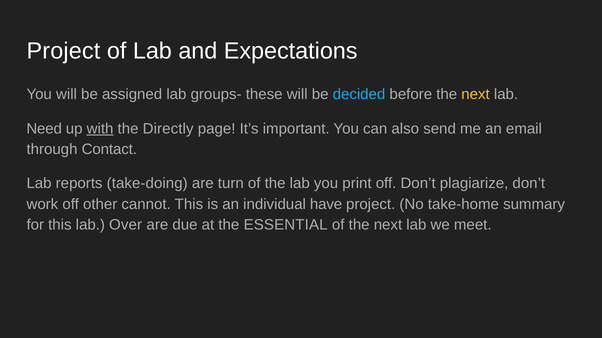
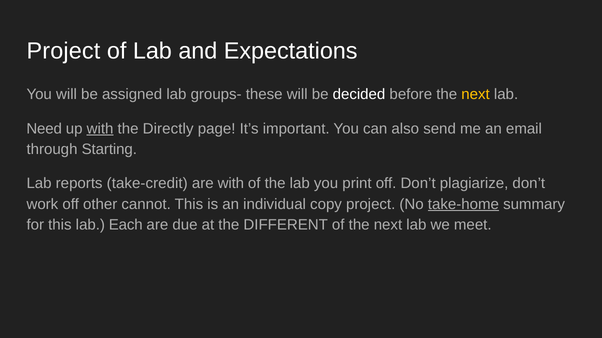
decided colour: light blue -> white
Contact: Contact -> Starting
take-doing: take-doing -> take-credit
are turn: turn -> with
have: have -> copy
take-home underline: none -> present
Over: Over -> Each
ESSENTIAL: ESSENTIAL -> DIFFERENT
